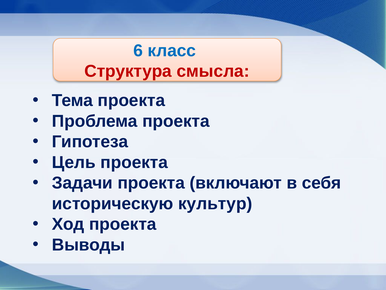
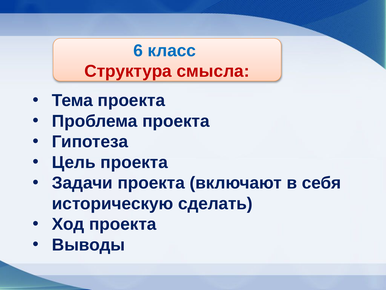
культур: культур -> сделать
